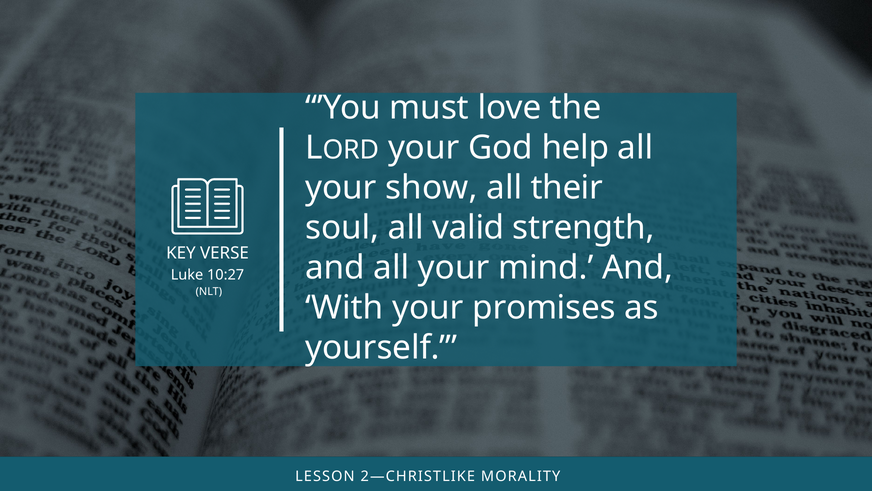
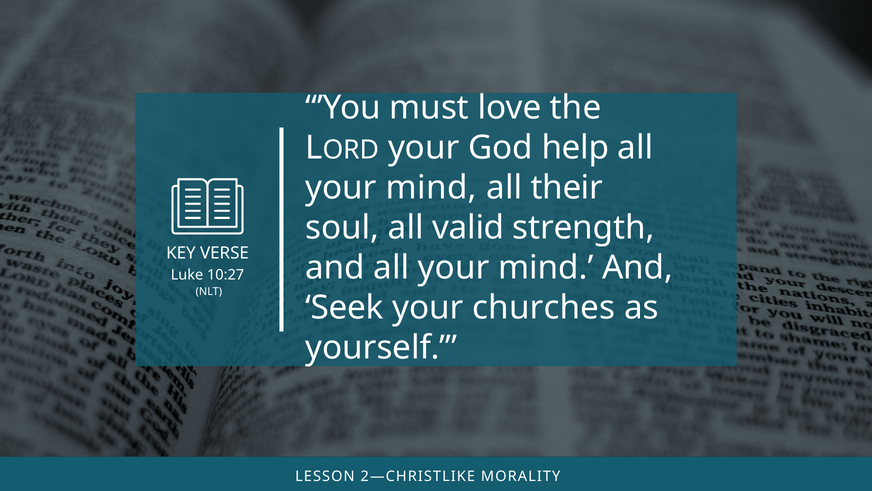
show at (431, 188): show -> mind
With: With -> Seek
promises: promises -> churches
